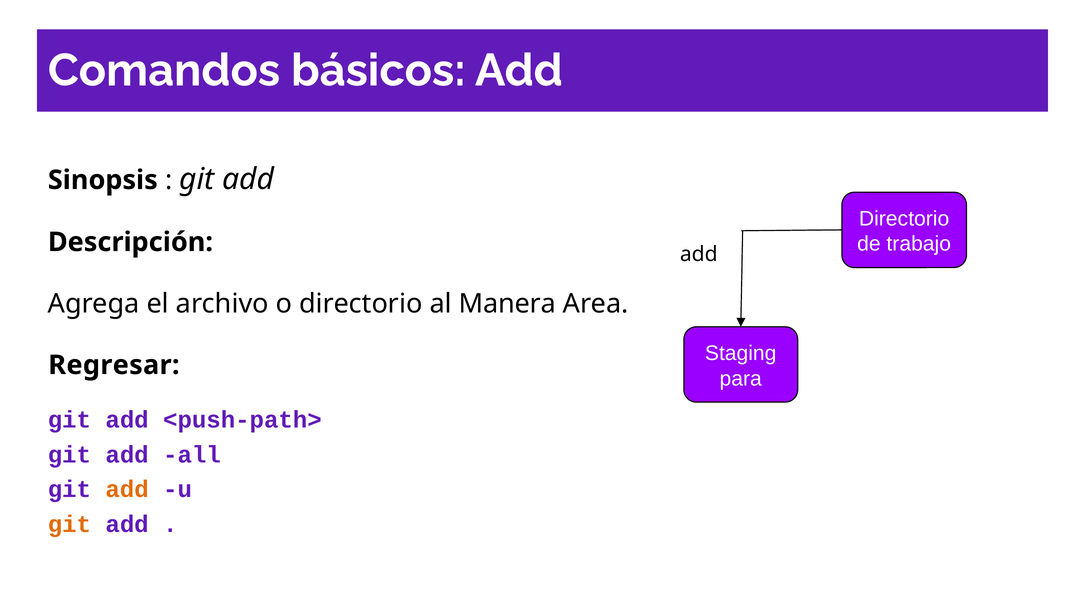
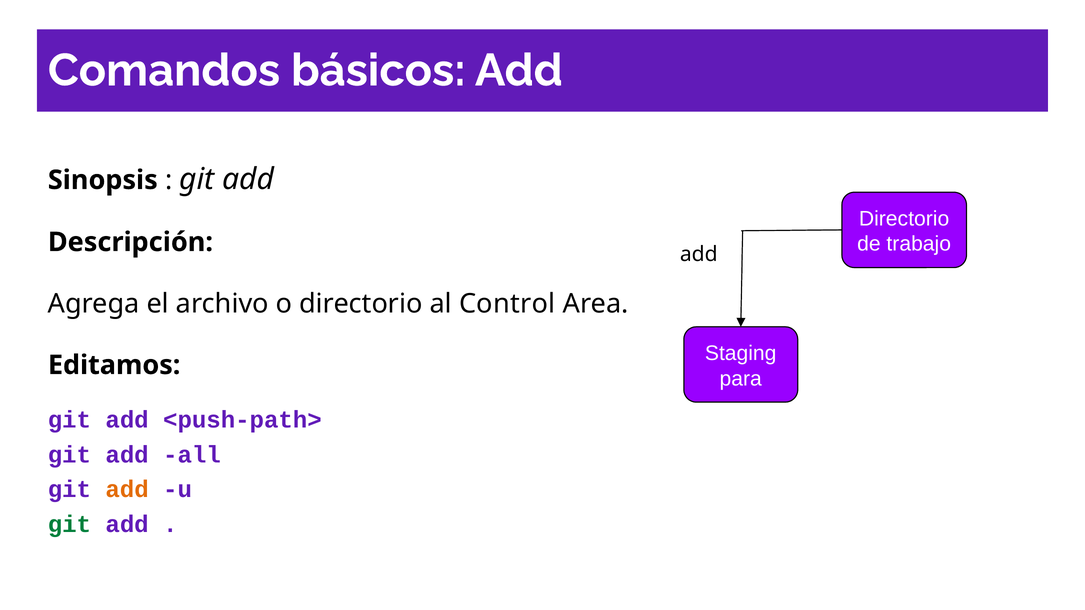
Manera: Manera -> Control
Regresar: Regresar -> Editamos
git at (69, 525) colour: orange -> green
